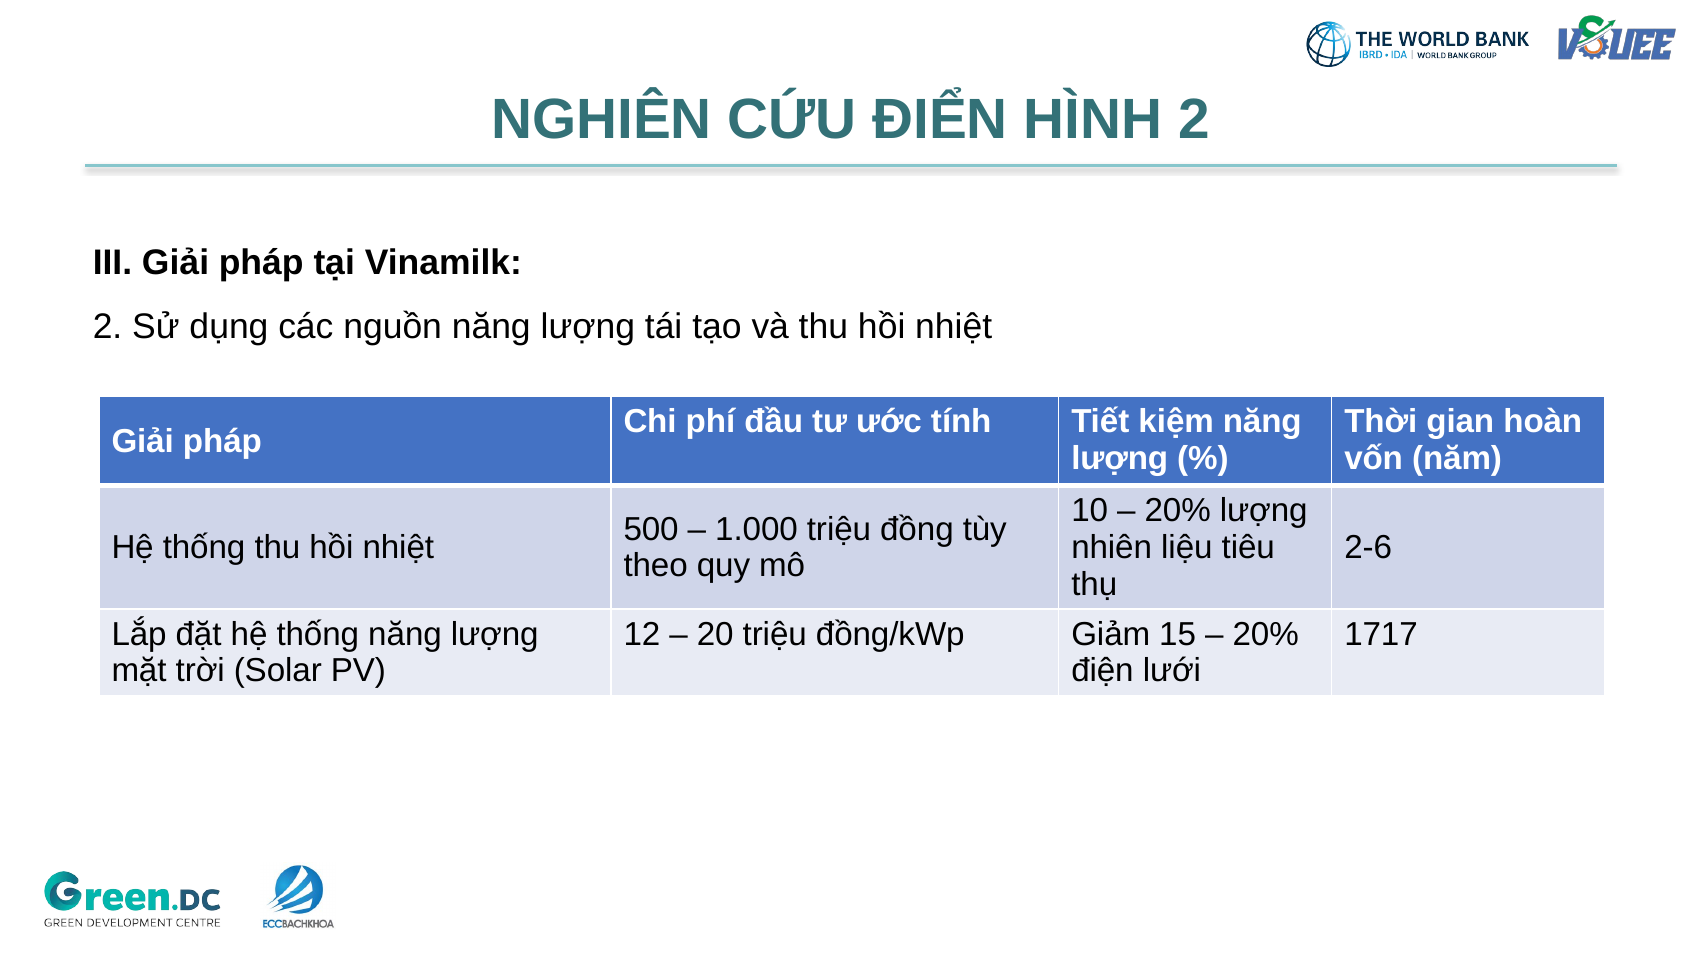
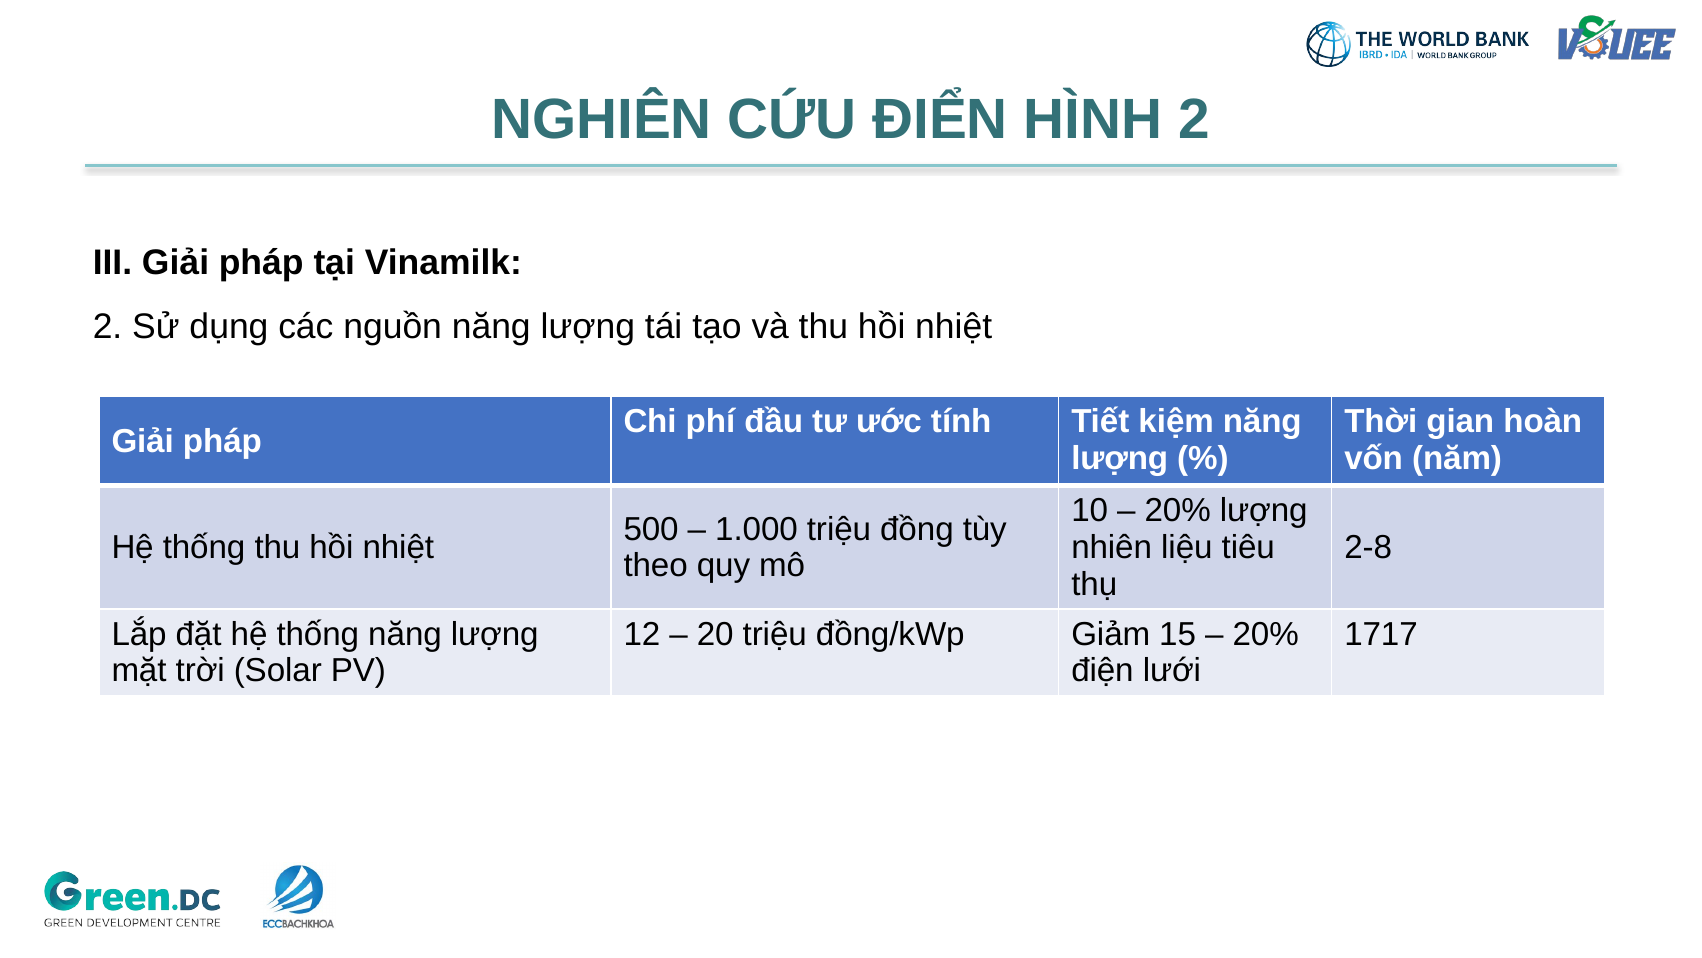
2-6: 2-6 -> 2-8
